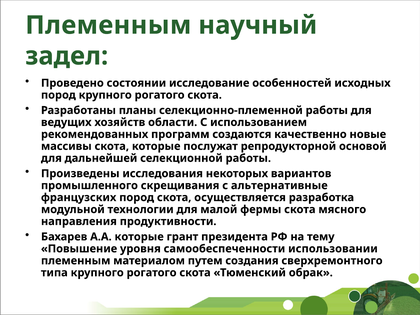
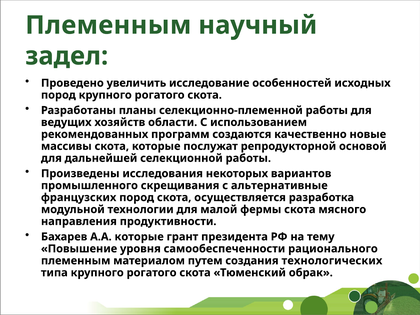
состоянии: состоянии -> увеличить
использовании: использовании -> рационального
сверхремонтного: сверхремонтного -> технологических
